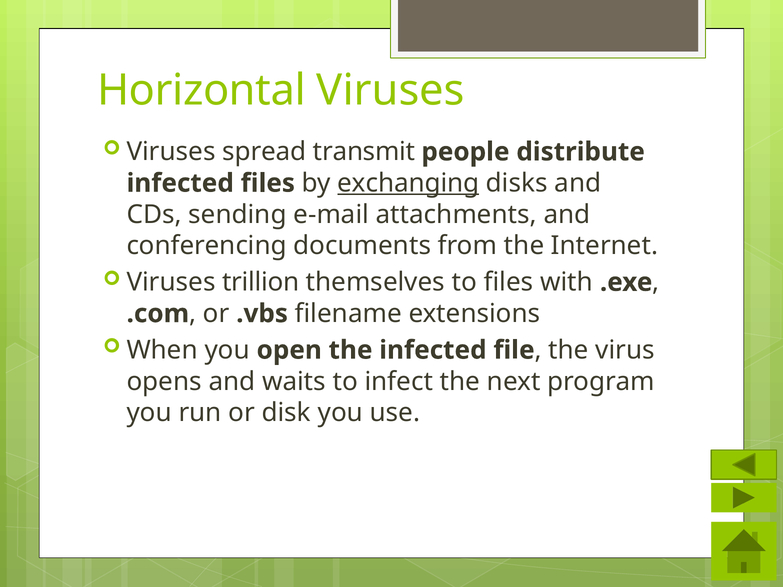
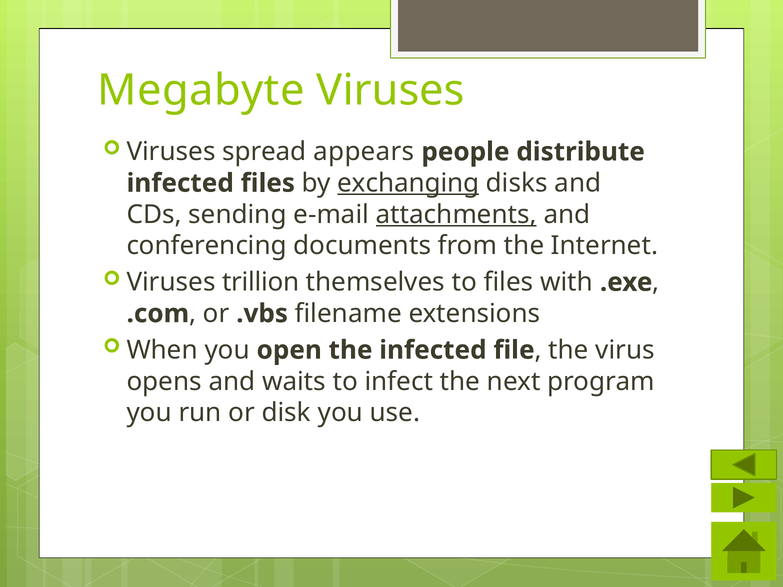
Horizontal: Horizontal -> Megabyte
transmit: transmit -> appears
attachments underline: none -> present
